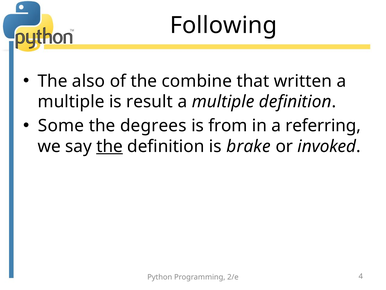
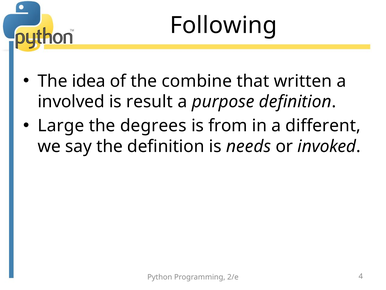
also: also -> idea
multiple at (71, 102): multiple -> involved
multiple at (223, 102): multiple -> purpose
Some: Some -> Large
referring: referring -> different
the at (110, 146) underline: present -> none
brake: brake -> needs
